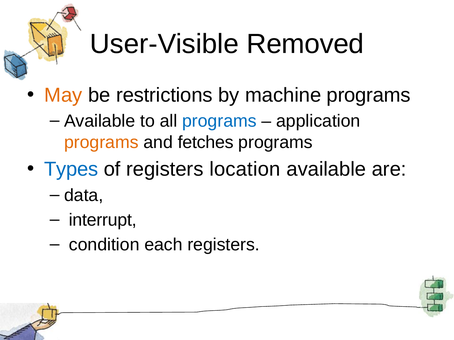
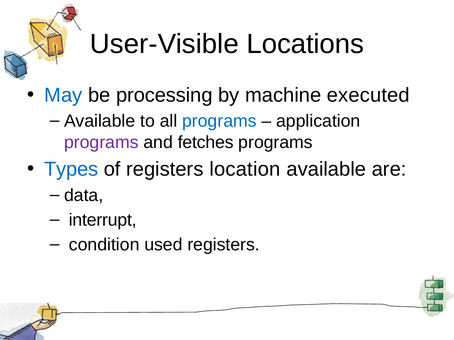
Removed: Removed -> Locations
May colour: orange -> blue
restrictions: restrictions -> processing
machine programs: programs -> executed
programs at (101, 143) colour: orange -> purple
each: each -> used
